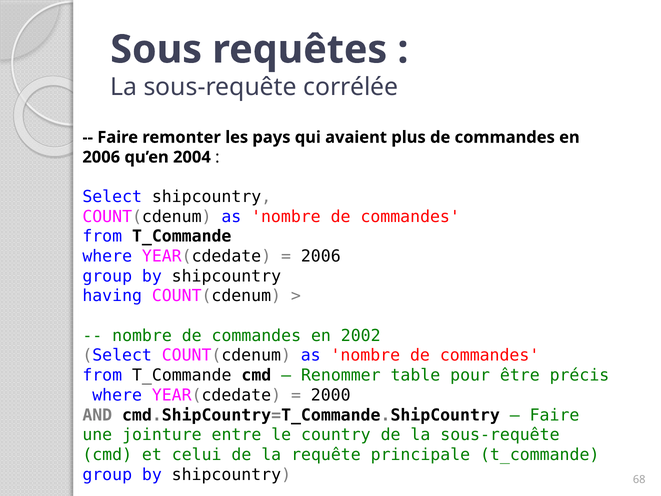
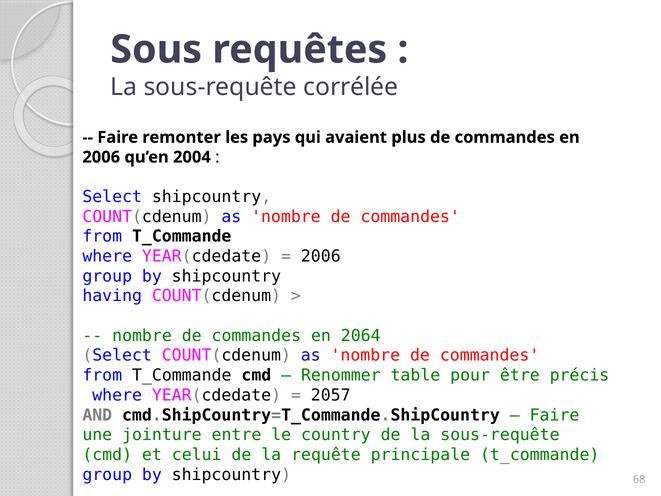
2002: 2002 -> 2064
2000: 2000 -> 2057
